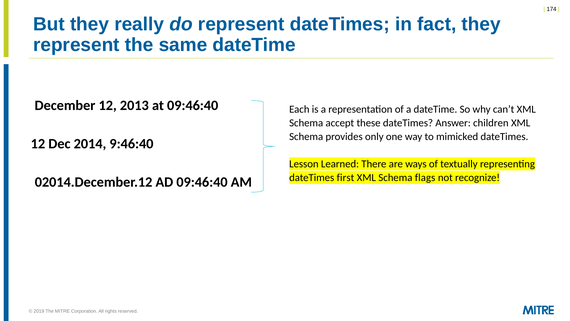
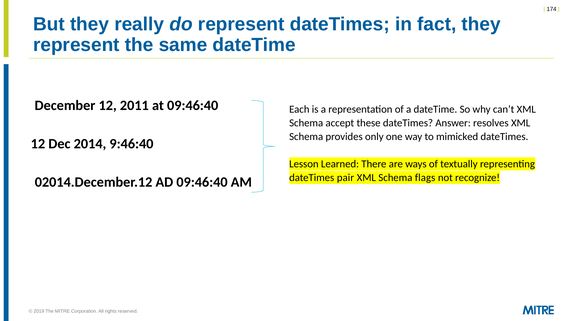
2013: 2013 -> 2011
children: children -> resolves
first: first -> pair
